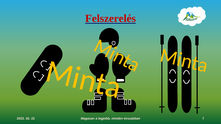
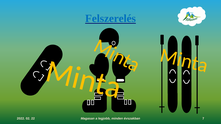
Felszerelés colour: red -> blue
